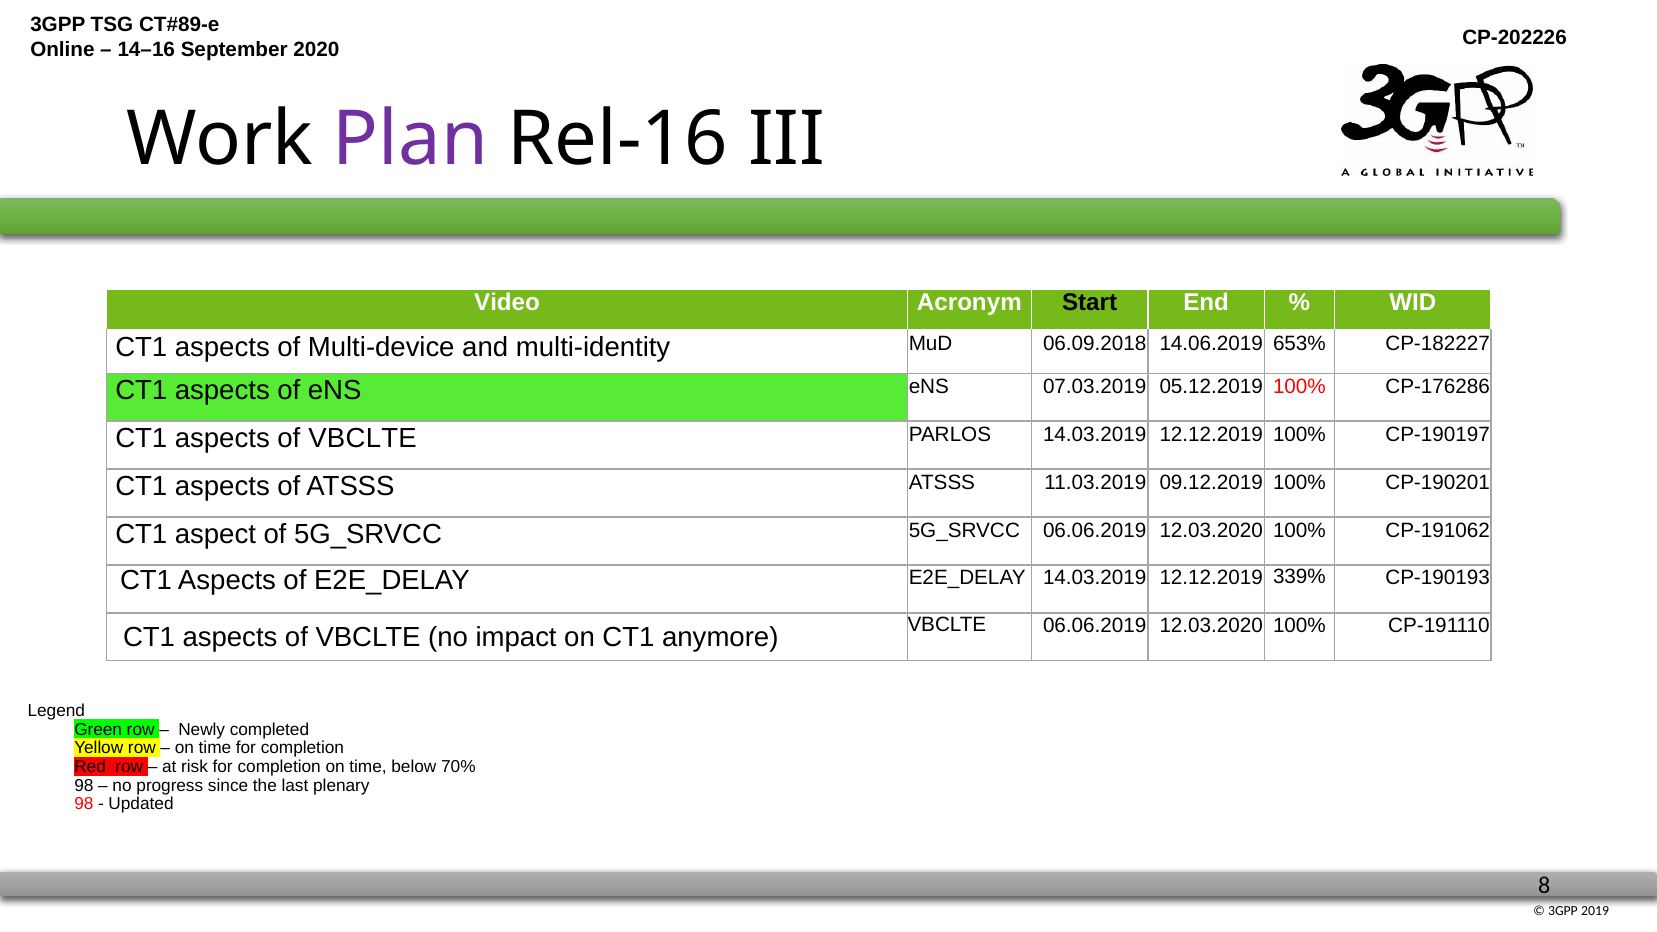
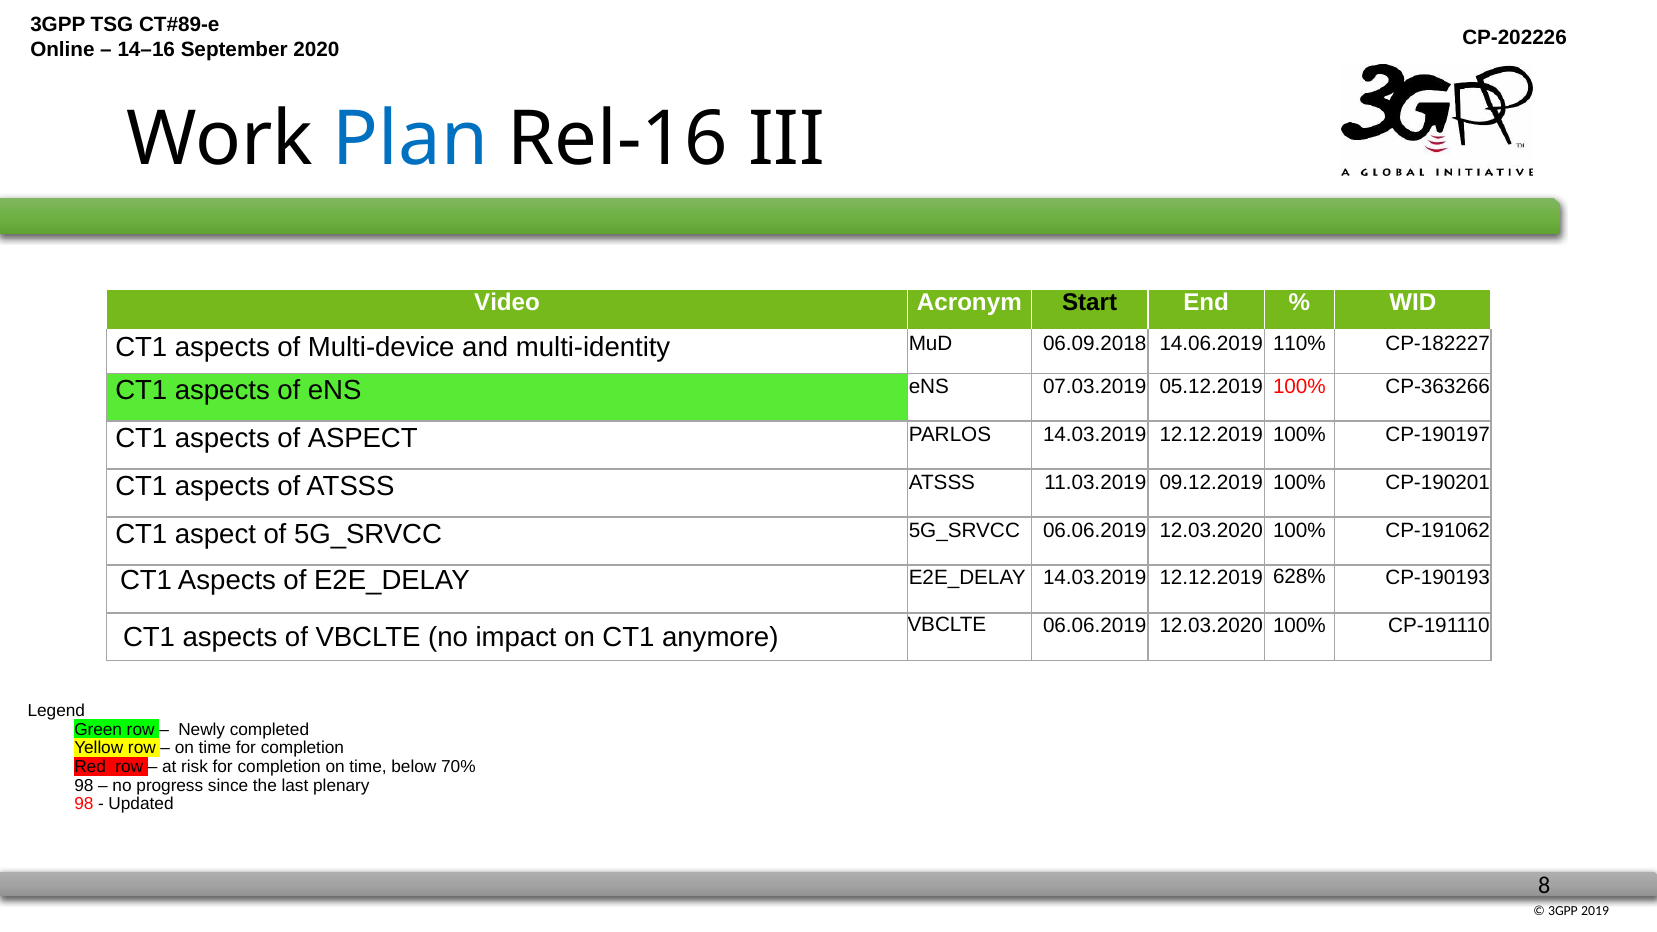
Plan colour: purple -> blue
653%: 653% -> 110%
CP-176286: CP-176286 -> CP-363266
VBCLTE at (363, 438): VBCLTE -> ASPECT
339%: 339% -> 628%
